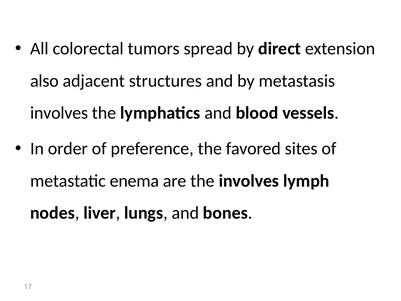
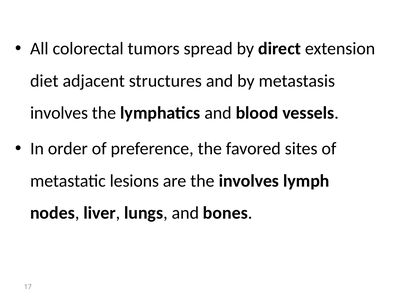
also: also -> diet
enema: enema -> lesions
